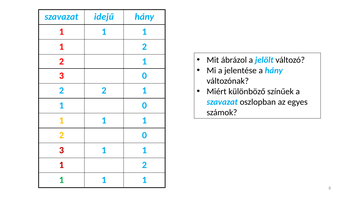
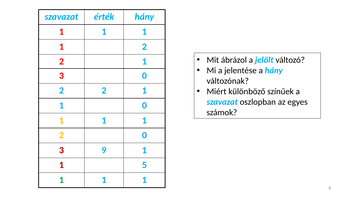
idejű: idejű -> érték
3 1: 1 -> 9
2 at (144, 165): 2 -> 5
